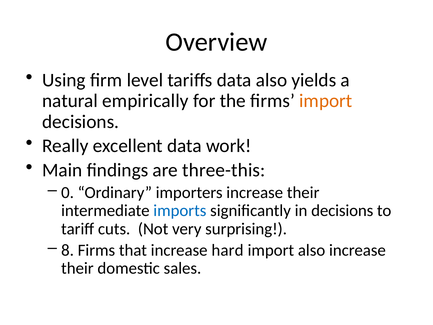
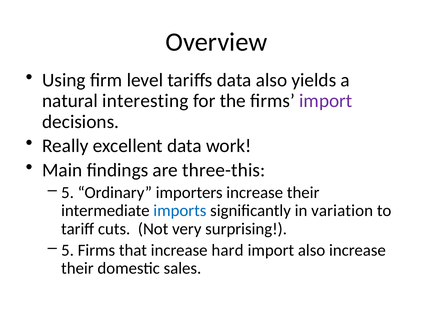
empirically: empirically -> interesting
import at (326, 101) colour: orange -> purple
0 at (68, 192): 0 -> 5
in decisions: decisions -> variation
8 at (68, 250): 8 -> 5
